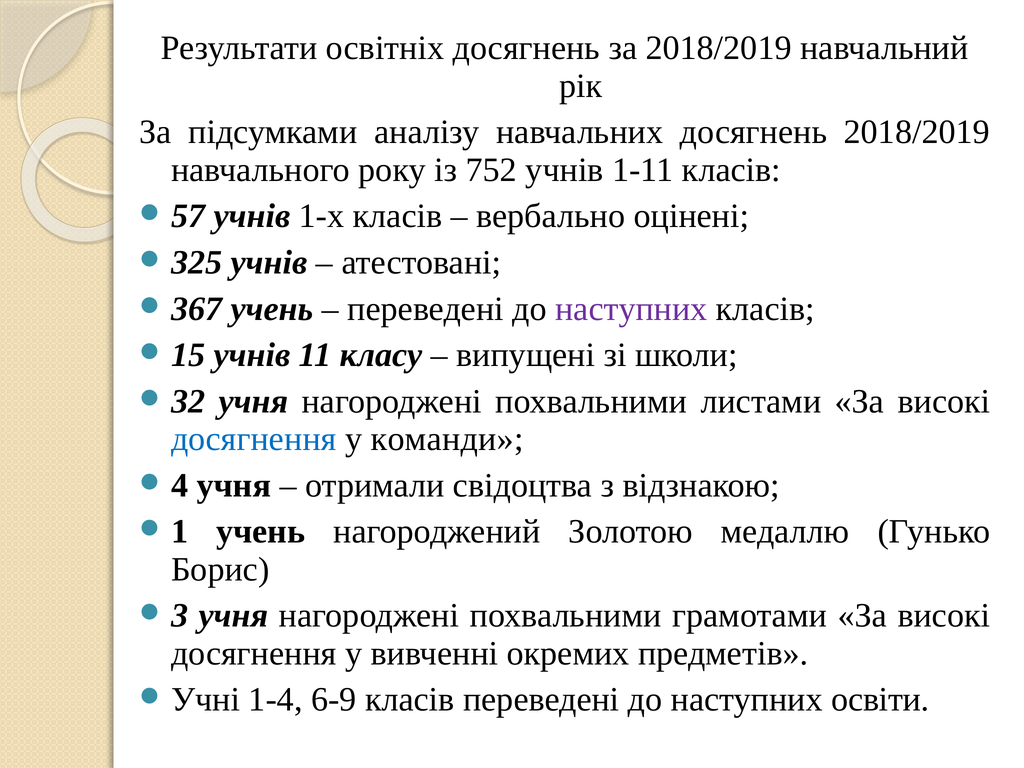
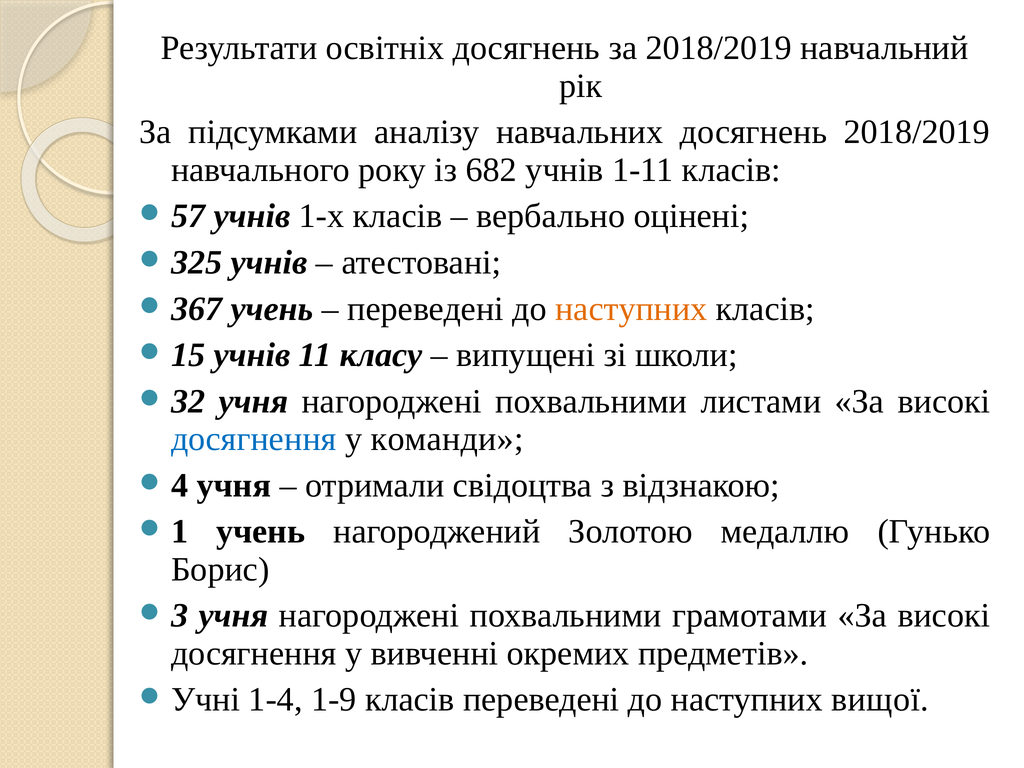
752: 752 -> 682
наступних at (631, 309) colour: purple -> orange
6-9: 6-9 -> 1-9
освіти: освіти -> вищої
